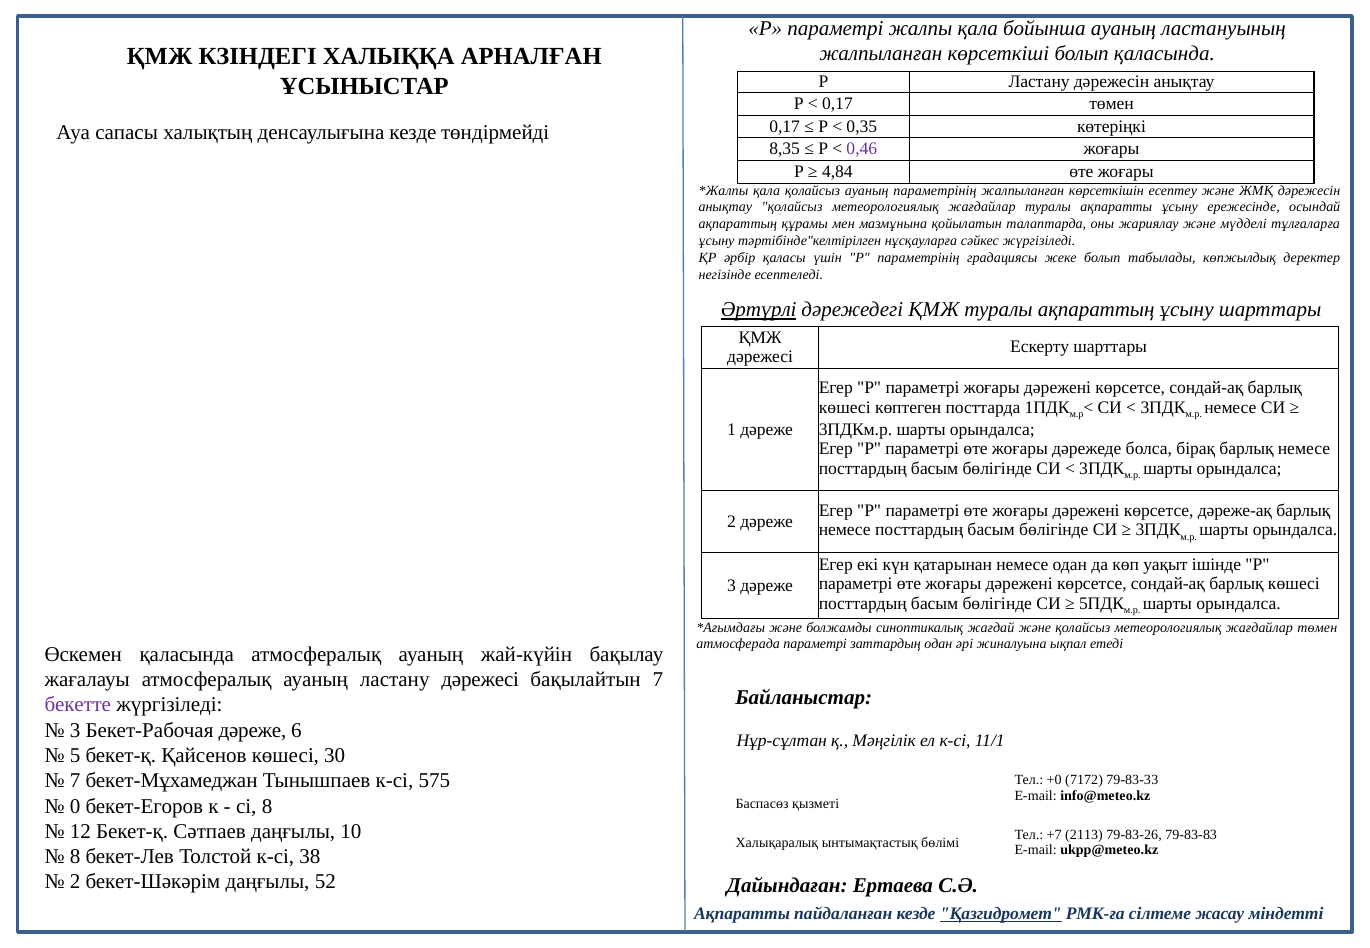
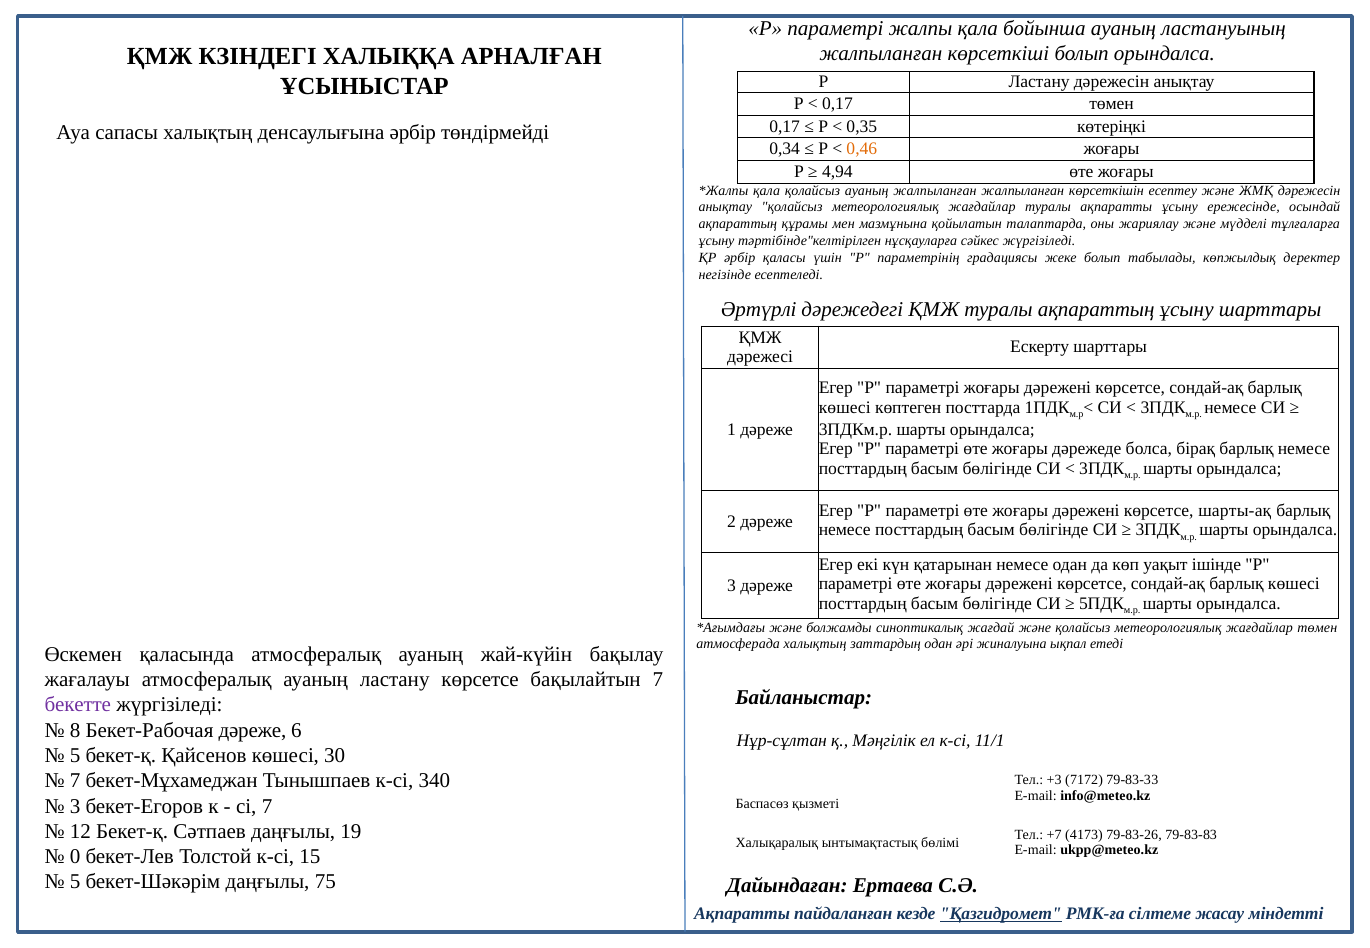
болып қаласында: қаласында -> орындалса
денсаулығына кезде: кезде -> әрбір
8,35: 8,35 -> 0,34
0,46 colour: purple -> orange
4,84: 4,84 -> 4,94
ауаның параметрінің: параметрінің -> жалпыланған
Әртүрлі underline: present -> none
дәреже-ақ: дәреже-ақ -> шарты-ақ
атмосферада параметрі: параметрі -> халықтың
ластану дәрежесі: дәрежесі -> көрсетсе
3 at (75, 731): 3 -> 8
575: 575 -> 340
+0: +0 -> +3
0 at (75, 806): 0 -> 3
сі 8: 8 -> 7
10: 10 -> 19
2113: 2113 -> 4173
8 at (75, 857): 8 -> 0
38: 38 -> 15
2 at (75, 882): 2 -> 5
52: 52 -> 75
